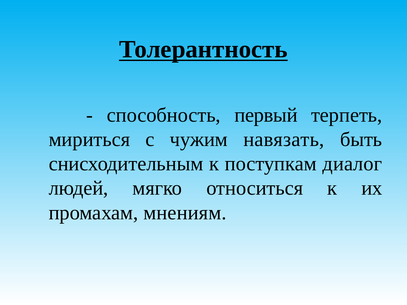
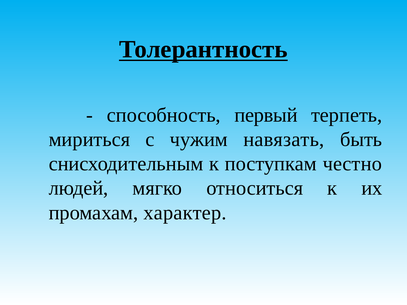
диалог: диалог -> честно
мнениям: мнениям -> характер
